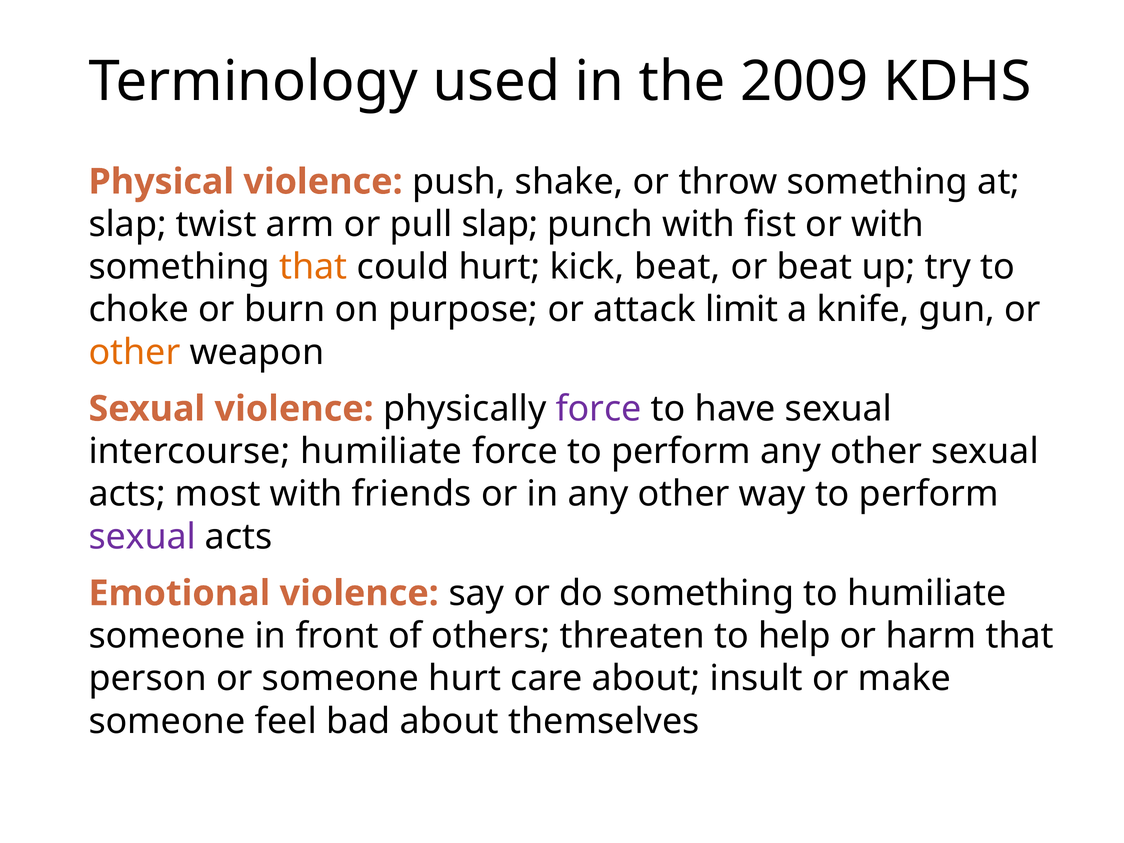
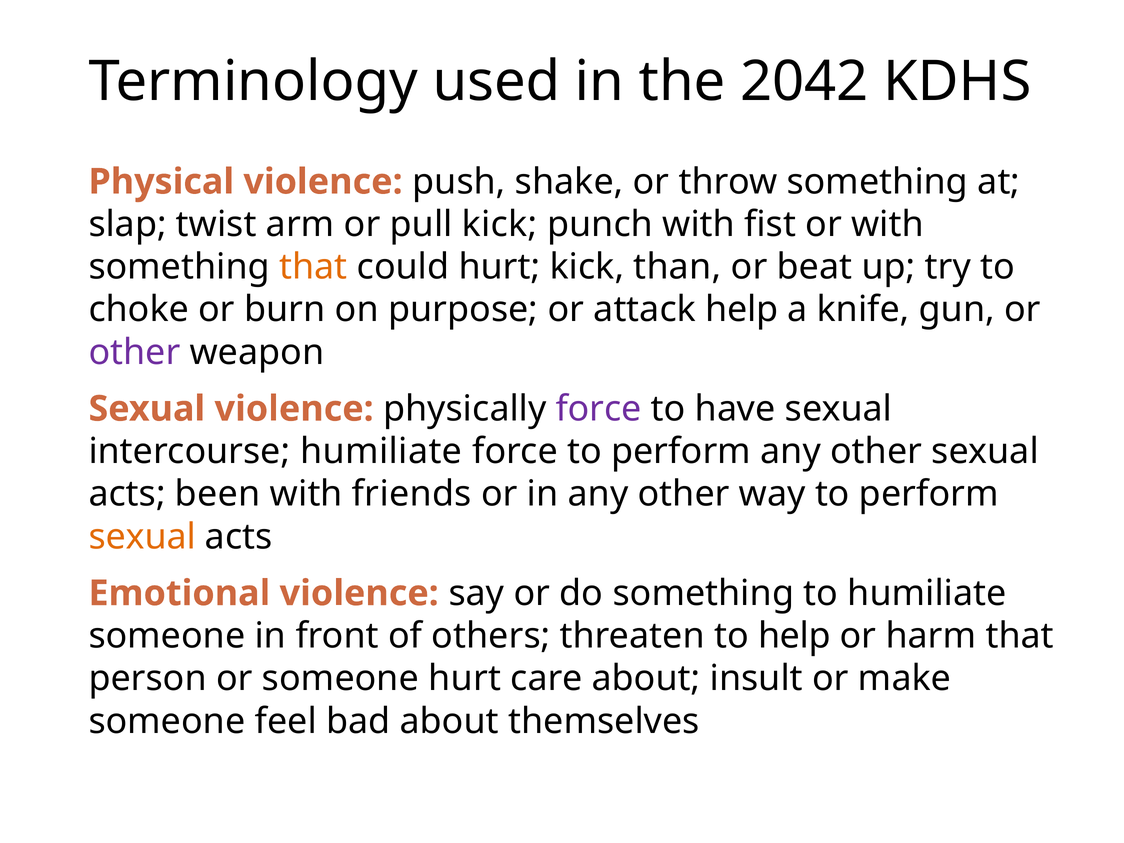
2009: 2009 -> 2042
pull slap: slap -> kick
kick beat: beat -> than
attack limit: limit -> help
other at (134, 352) colour: orange -> purple
most: most -> been
sexual at (142, 537) colour: purple -> orange
